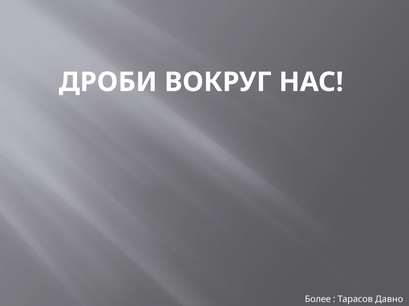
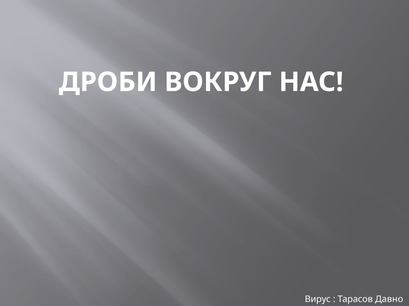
Более: Более -> Вирус
